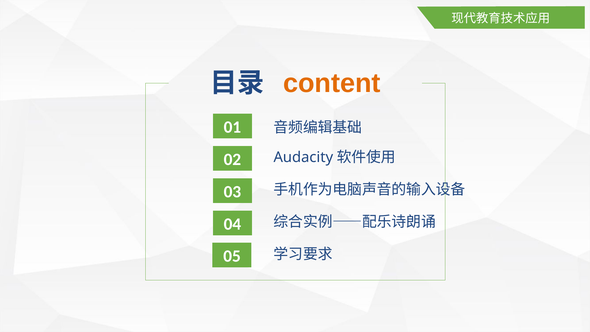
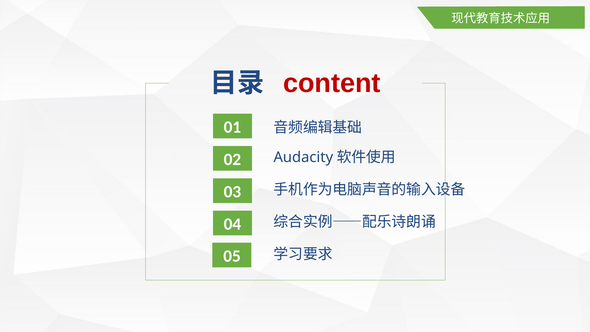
content colour: orange -> red
